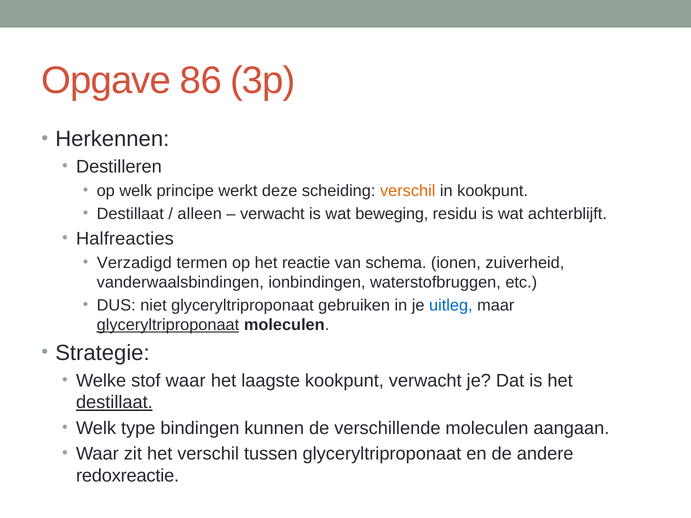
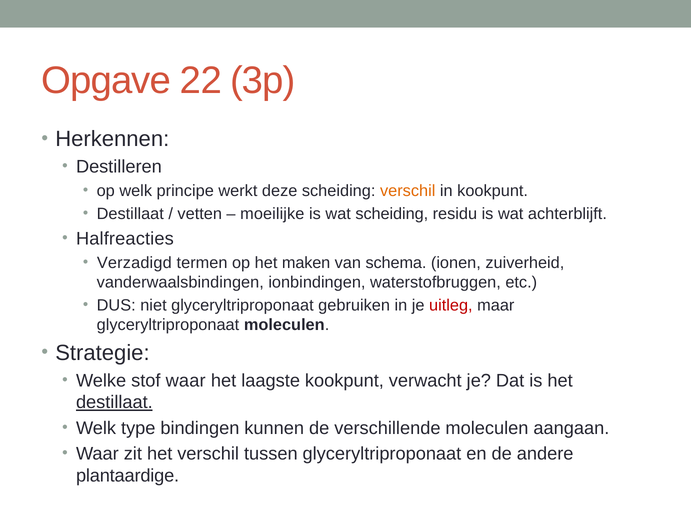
86: 86 -> 22
alleen: alleen -> vetten
verwacht at (272, 214): verwacht -> moeilijke
wat beweging: beweging -> scheiding
reactie: reactie -> maken
uitleg colour: blue -> red
glyceryltriproponaat at (168, 325) underline: present -> none
redoxreactie: redoxreactie -> plantaardige
